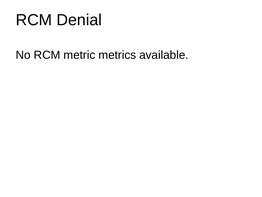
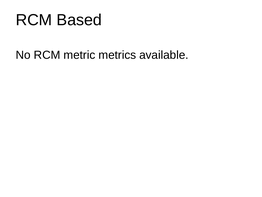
Denial: Denial -> Based
